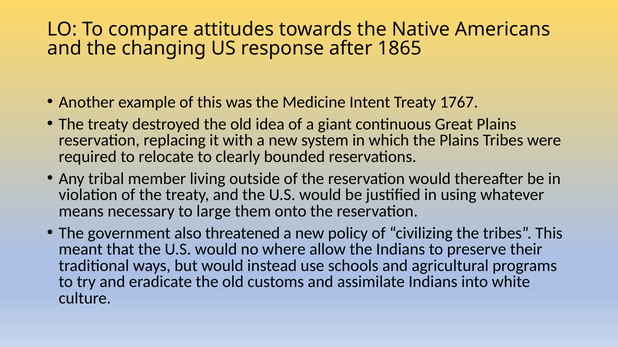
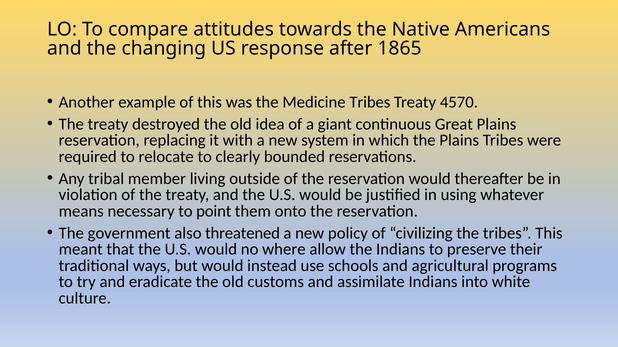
Medicine Intent: Intent -> Tribes
1767: 1767 -> 4570
large: large -> point
